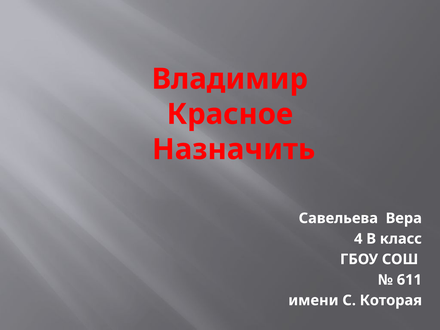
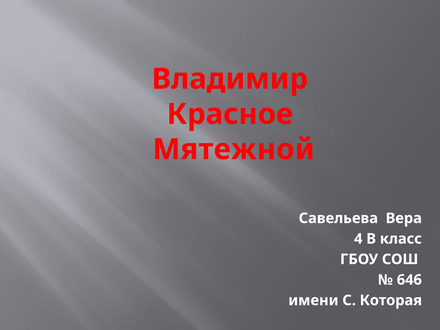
Назначить: Назначить -> Мятежной
611: 611 -> 646
